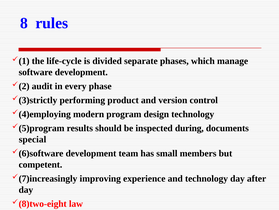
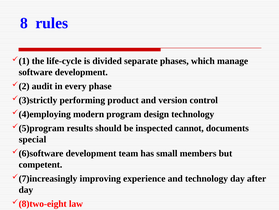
during: during -> cannot
